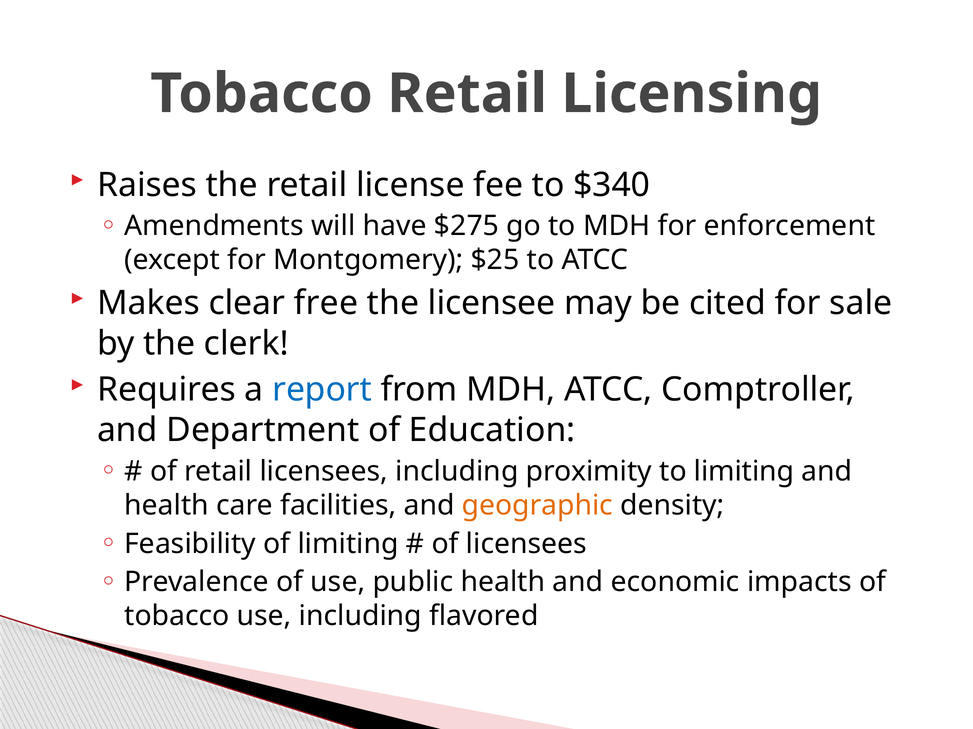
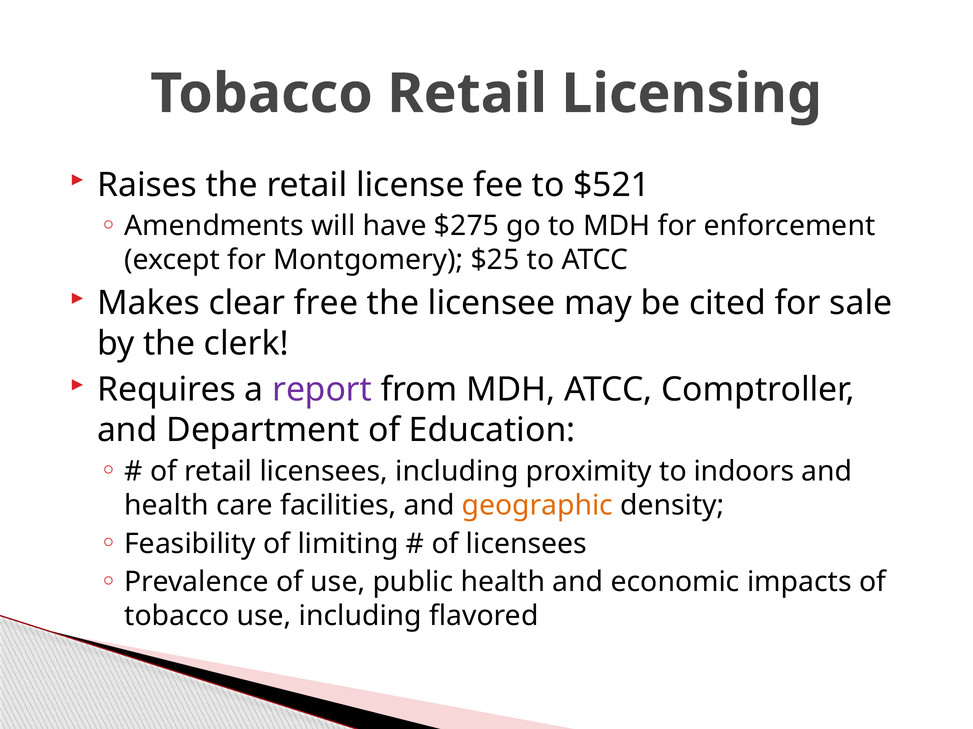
$340: $340 -> $521
report colour: blue -> purple
to limiting: limiting -> indoors
